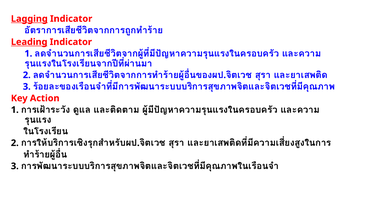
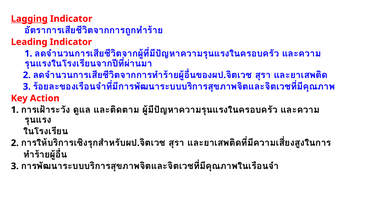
Leading underline: present -> none
